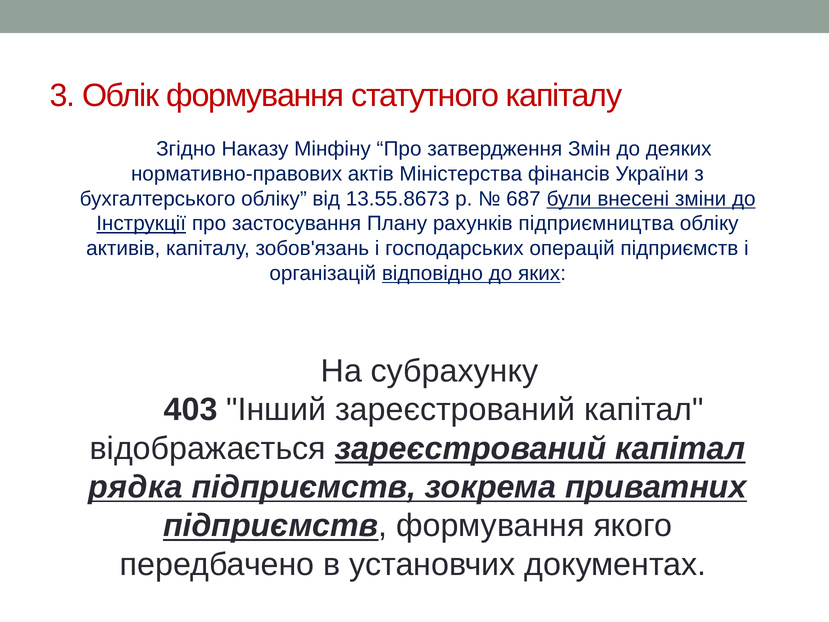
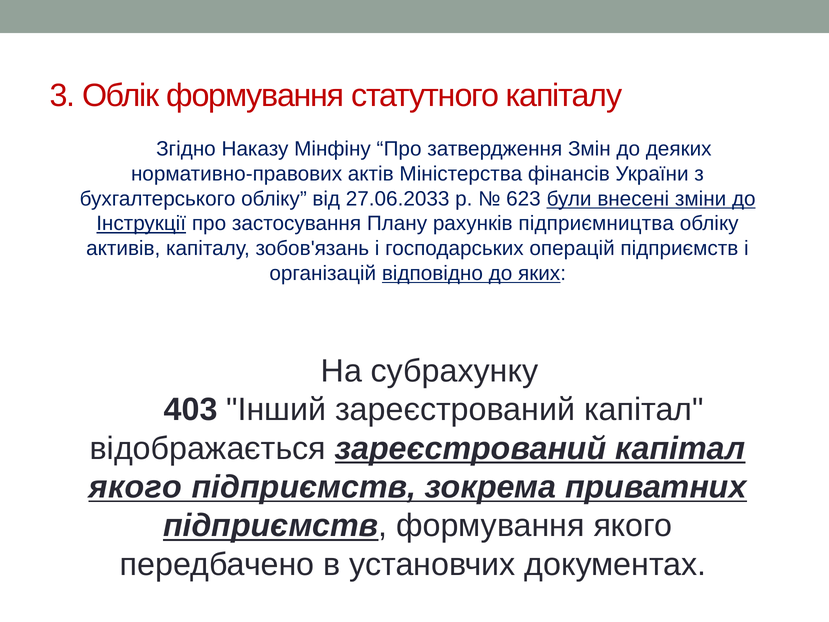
13.55.8673: 13.55.8673 -> 27.06.2033
687: 687 -> 623
рядка at (136, 487): рядка -> якого
